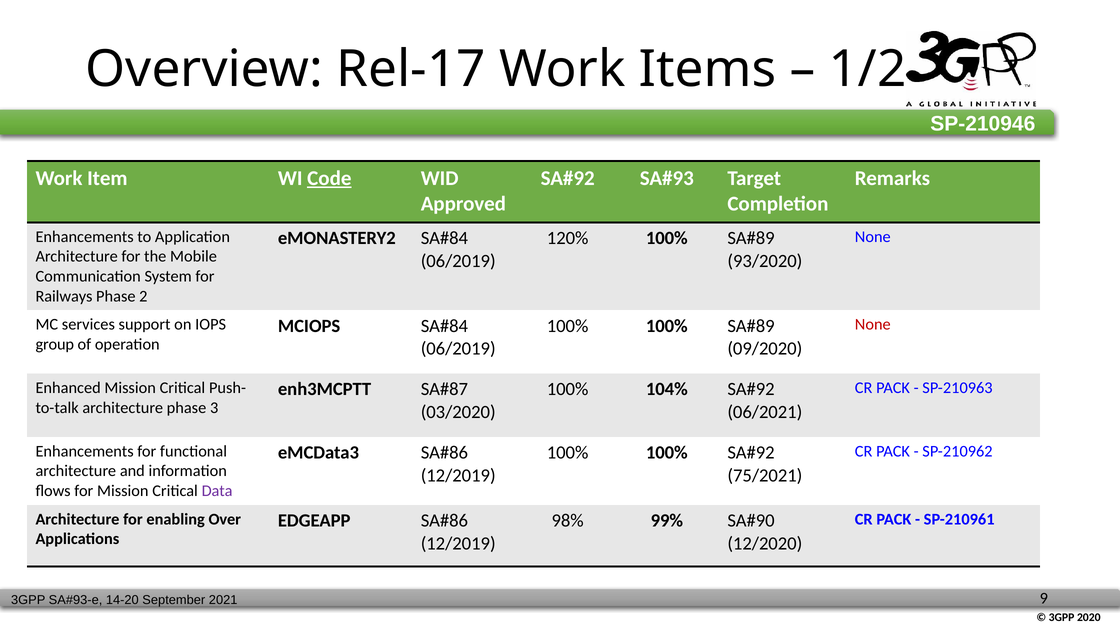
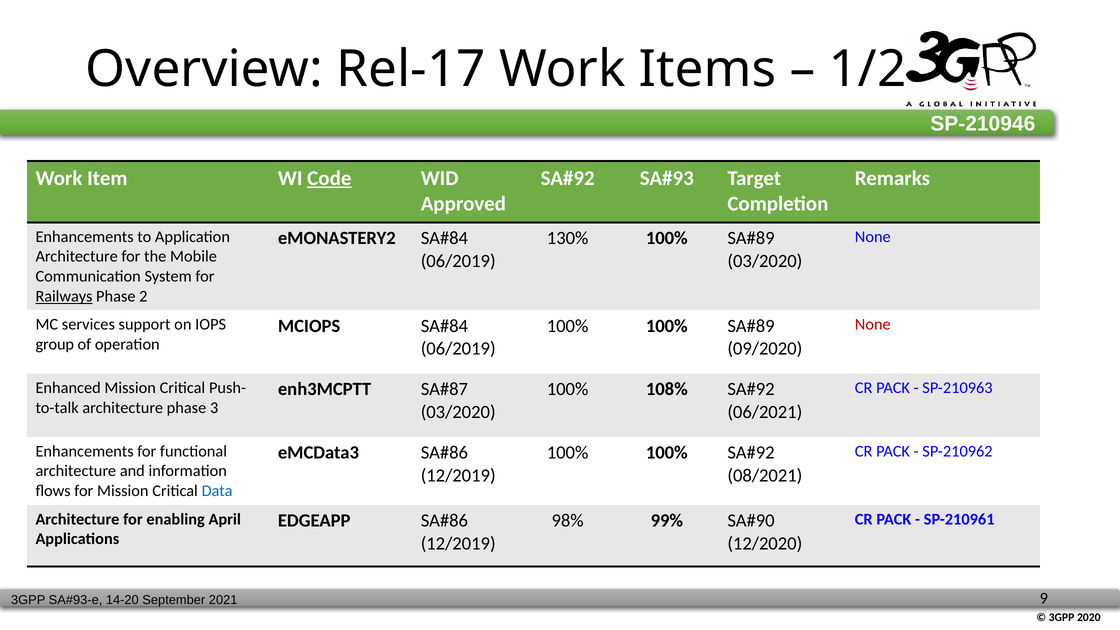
120%: 120% -> 130%
93/2020 at (765, 261): 93/2020 -> 03/2020
Railways underline: none -> present
104%: 104% -> 108%
75/2021: 75/2021 -> 08/2021
Data colour: purple -> blue
Over: Over -> April
